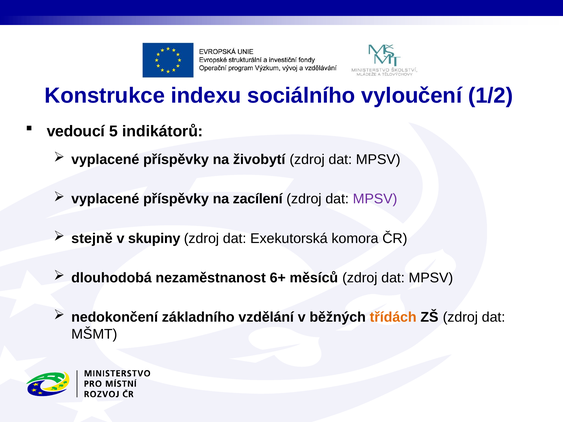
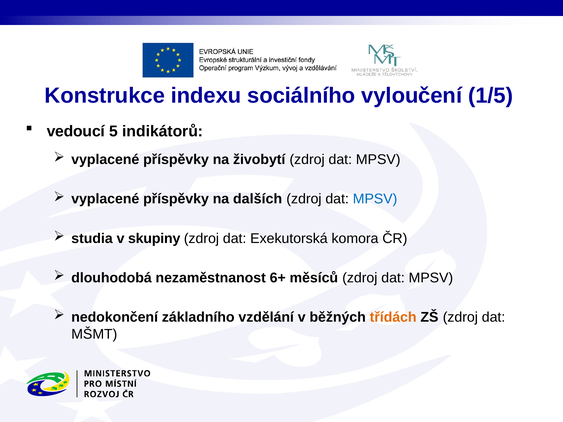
1/2: 1/2 -> 1/5
zacílení: zacílení -> dalších
MPSV at (375, 199) colour: purple -> blue
stejně: stejně -> studia
